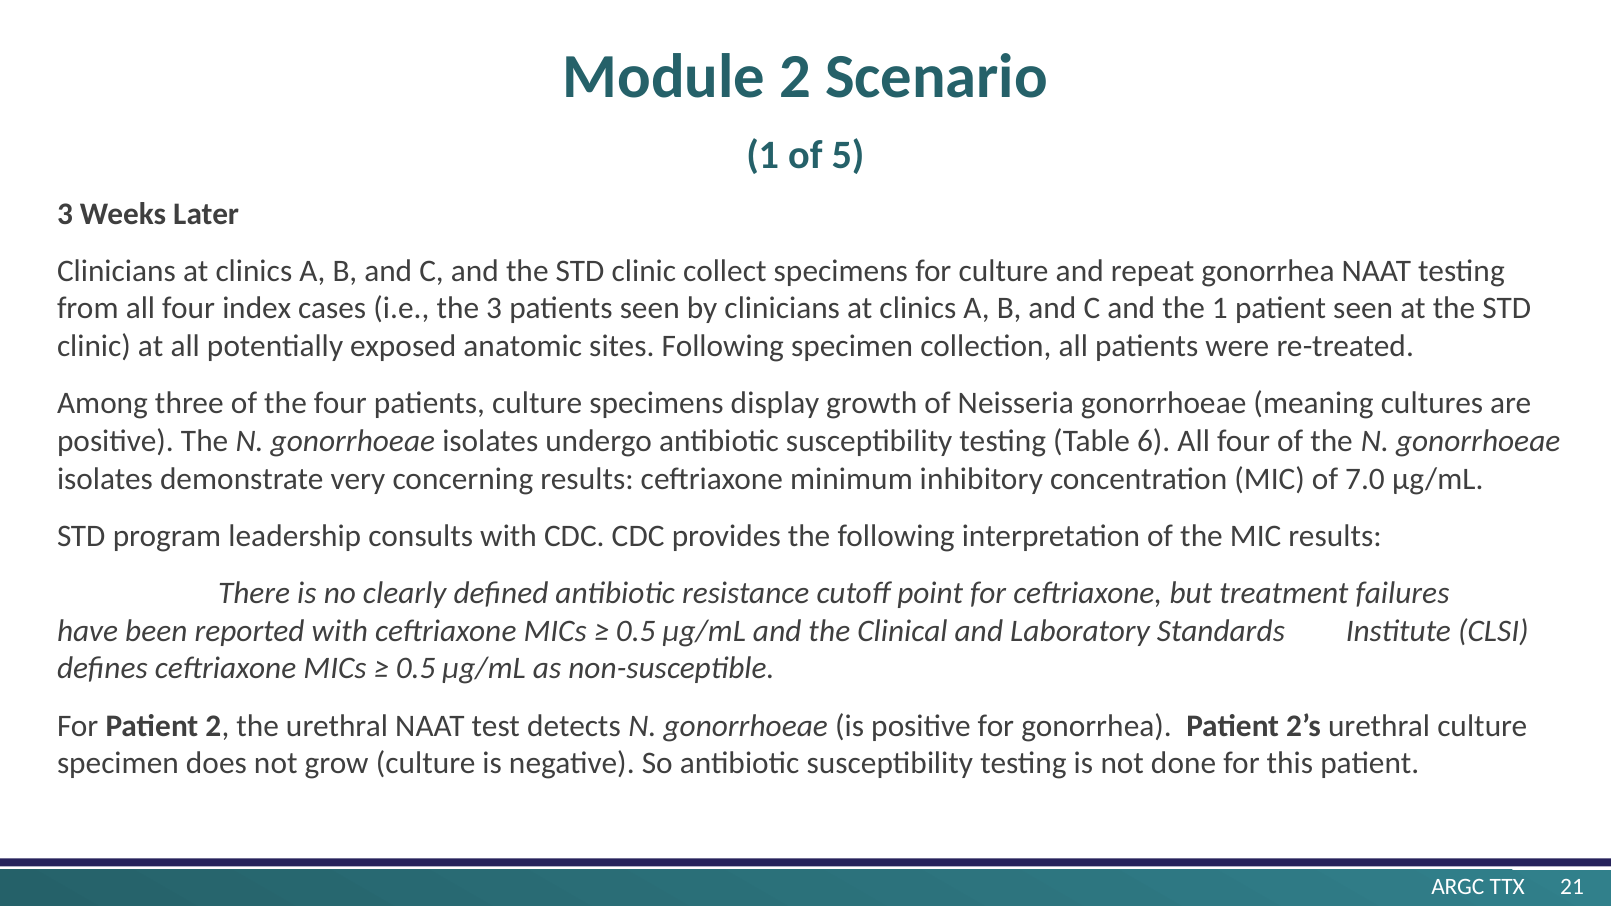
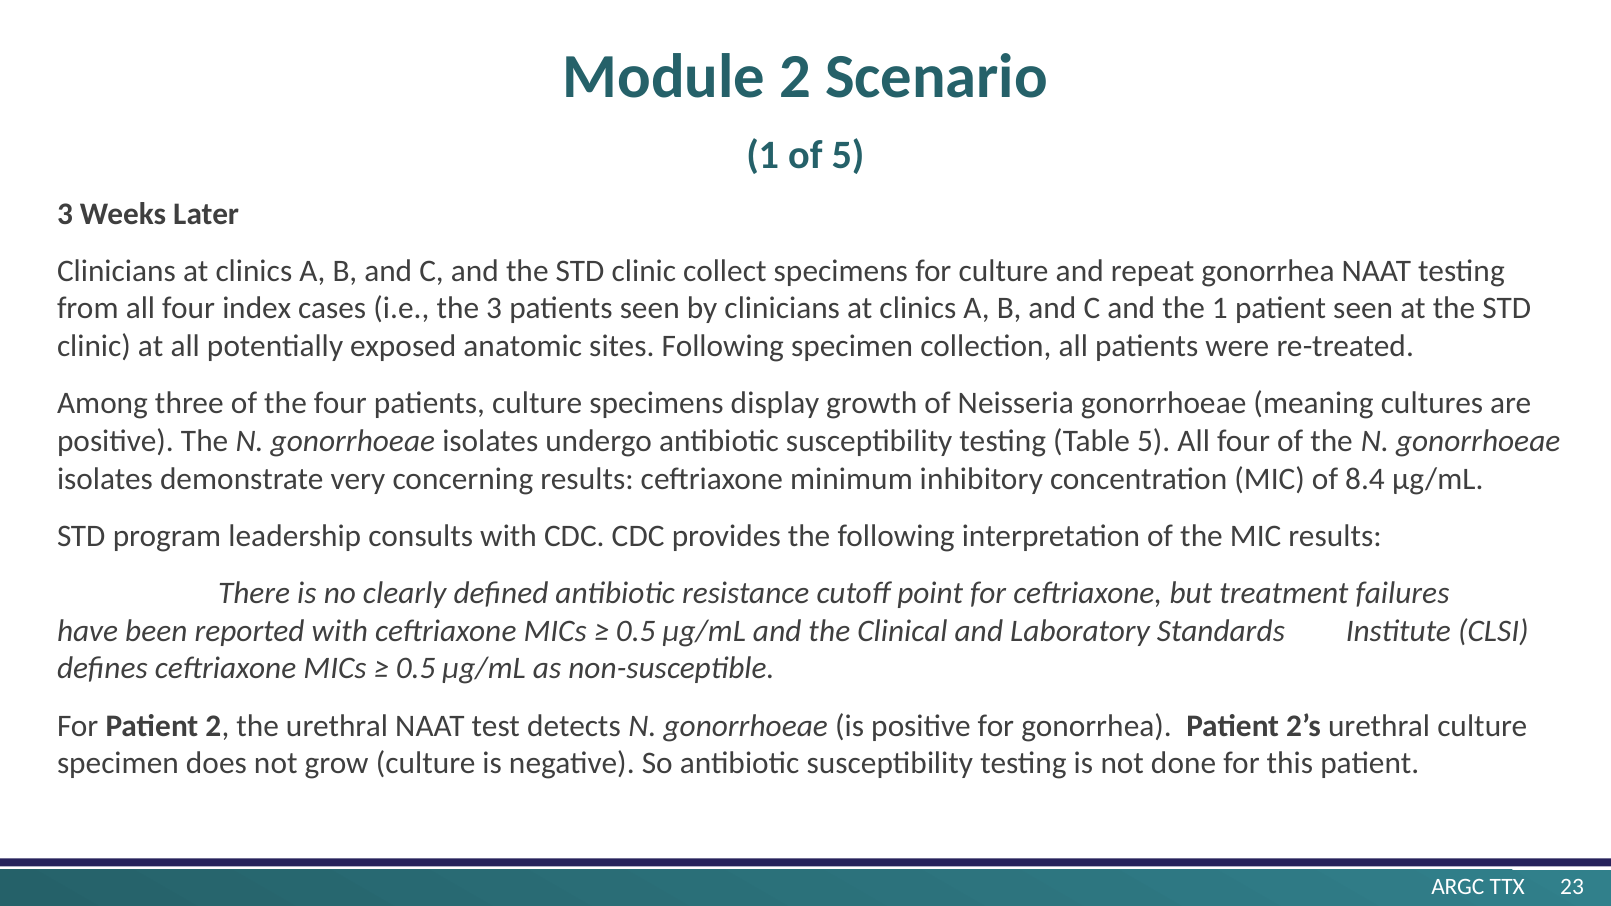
Table 6: 6 -> 5
7.0: 7.0 -> 8.4
21: 21 -> 23
